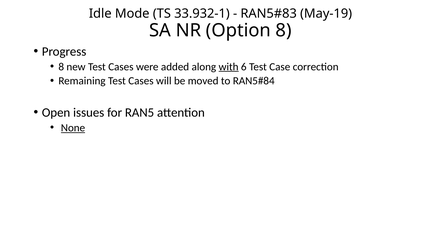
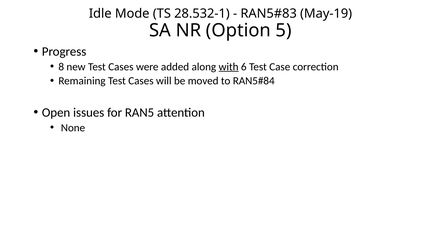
33.932-1: 33.932-1 -> 28.532-1
Option 8: 8 -> 5
None underline: present -> none
